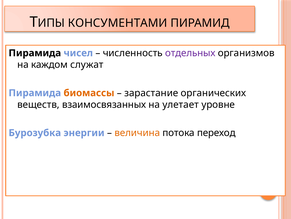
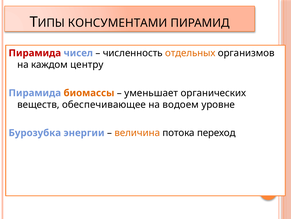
Пирамида at (35, 53) colour: black -> red
отдельных colour: purple -> orange
служат: служат -> центру
зарастание: зарастание -> уменьшает
взаимосвязанных: взаимосвязанных -> обеспечивающее
улетает: улетает -> водоем
